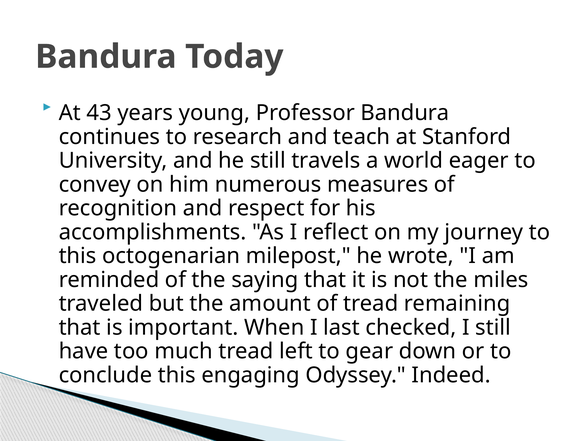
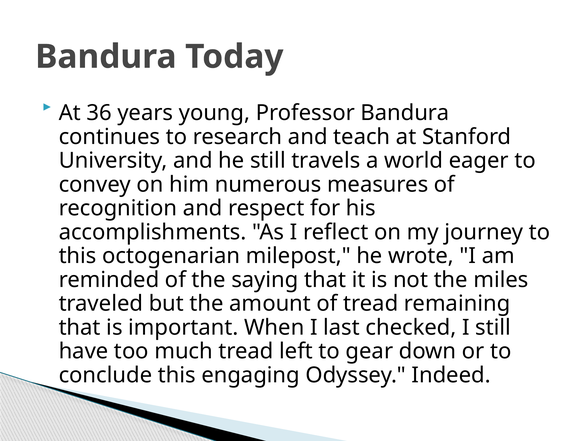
43: 43 -> 36
